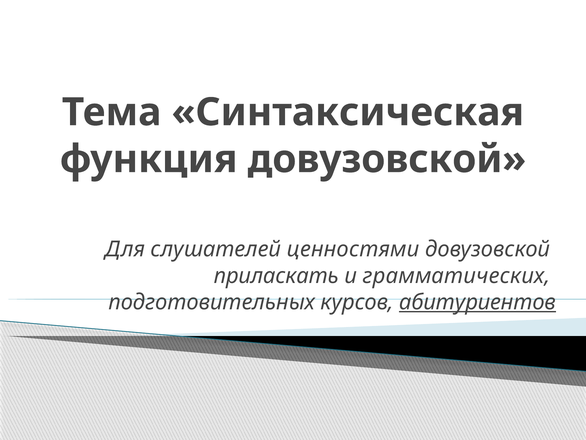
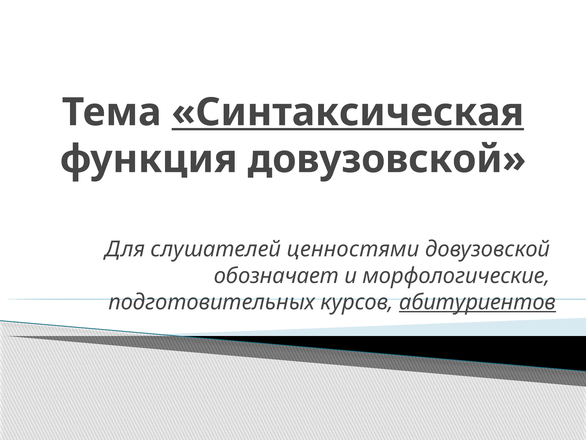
Синтаксическая underline: none -> present
приласкать: приласкать -> обозначает
грамматических: грамматических -> морфологические
